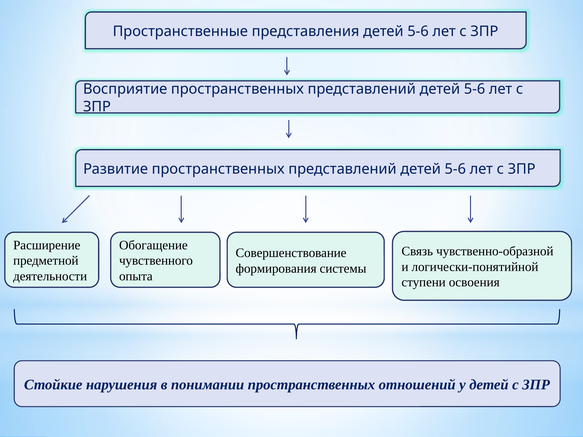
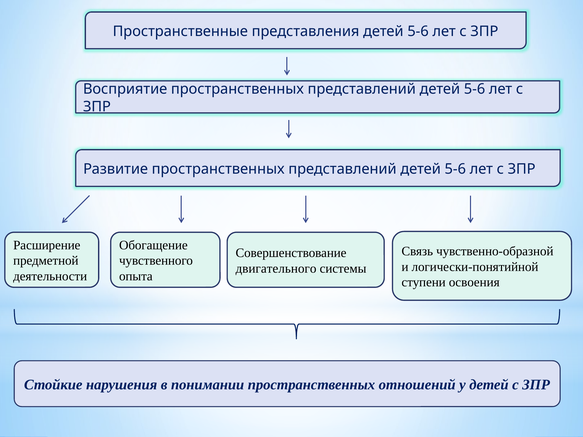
формирования: формирования -> двигательного
